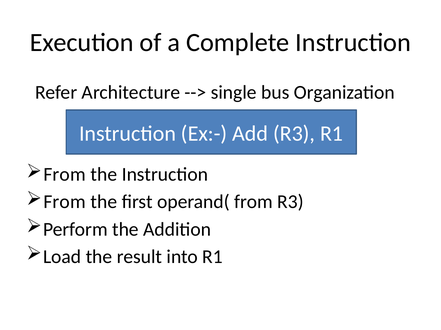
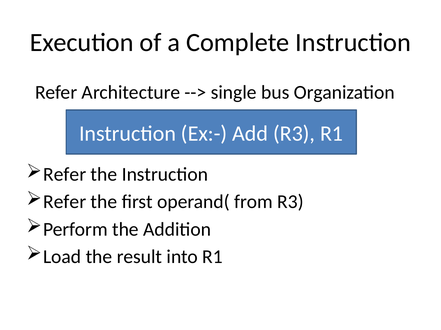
From at (65, 175): From -> Refer
From at (65, 202): From -> Refer
